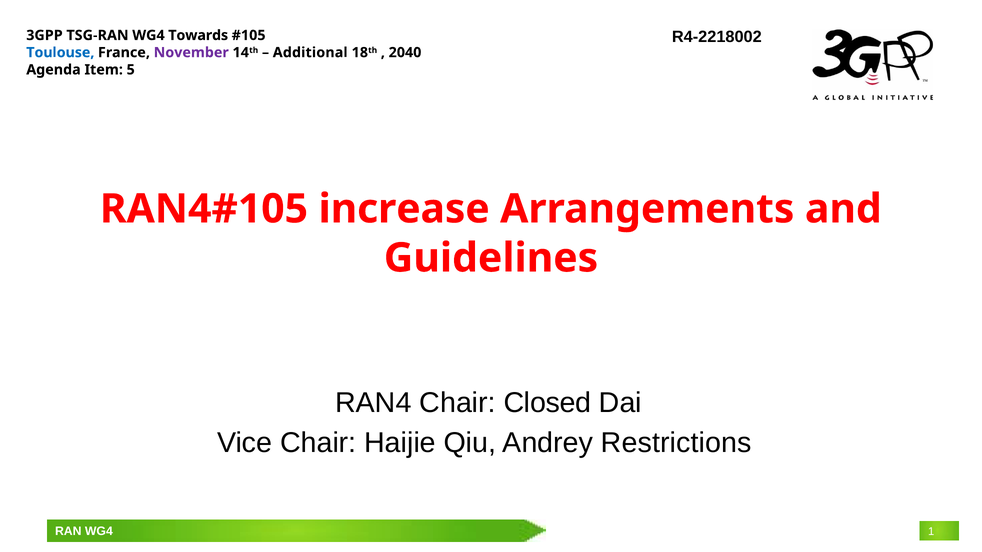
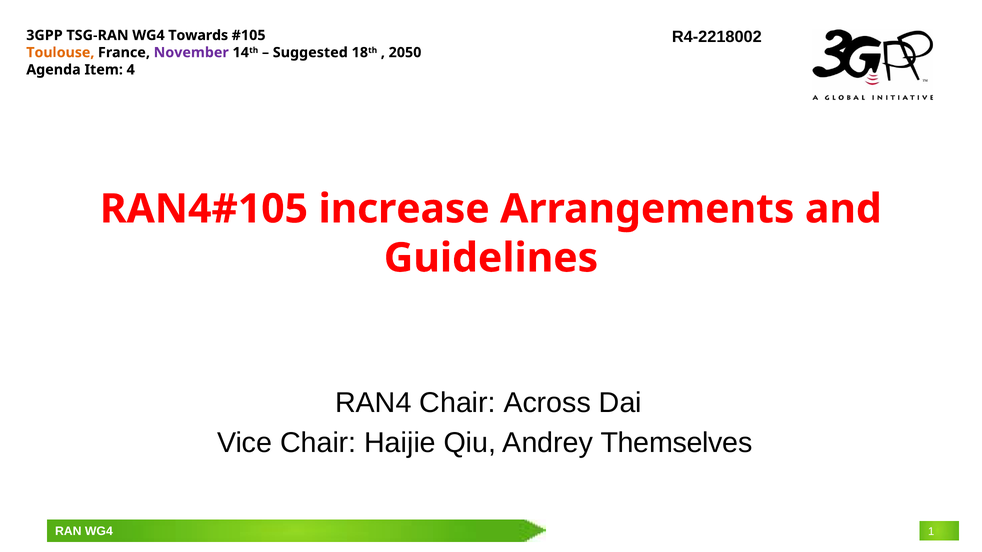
Toulouse colour: blue -> orange
Additional: Additional -> Suggested
2040: 2040 -> 2050
5: 5 -> 4
Closed: Closed -> Across
Restrictions: Restrictions -> Themselves
